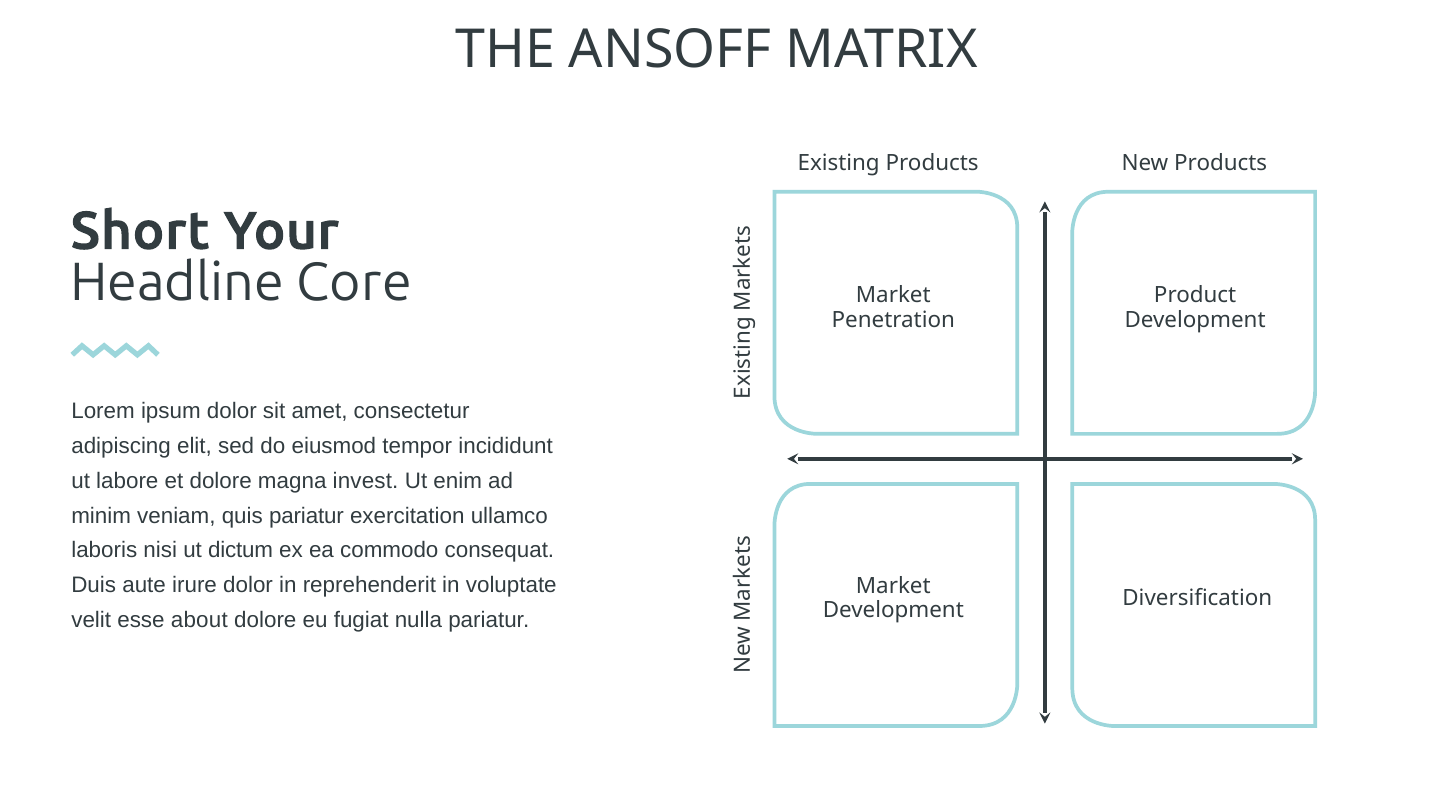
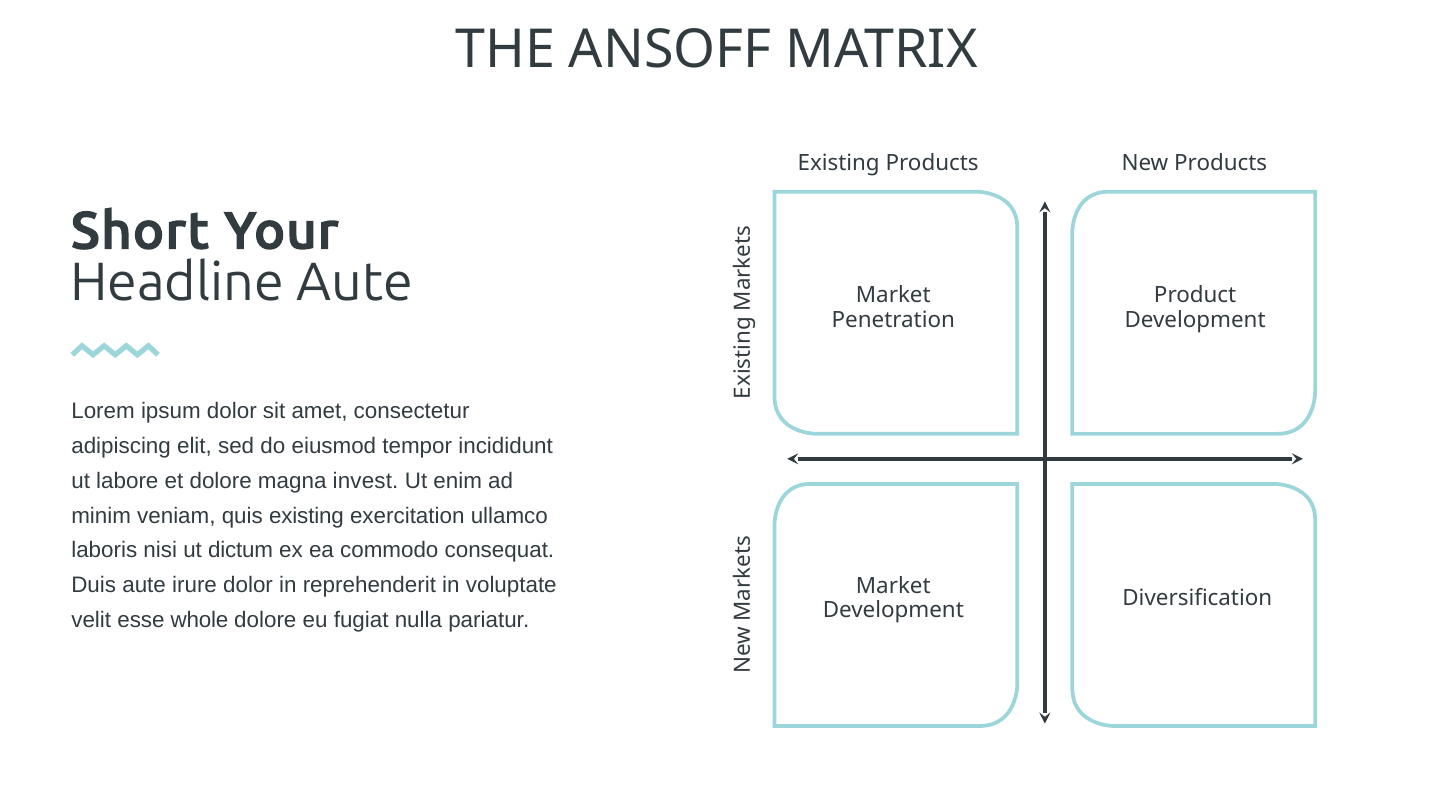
Headline Core: Core -> Aute
quis pariatur: pariatur -> existing
about: about -> whole
